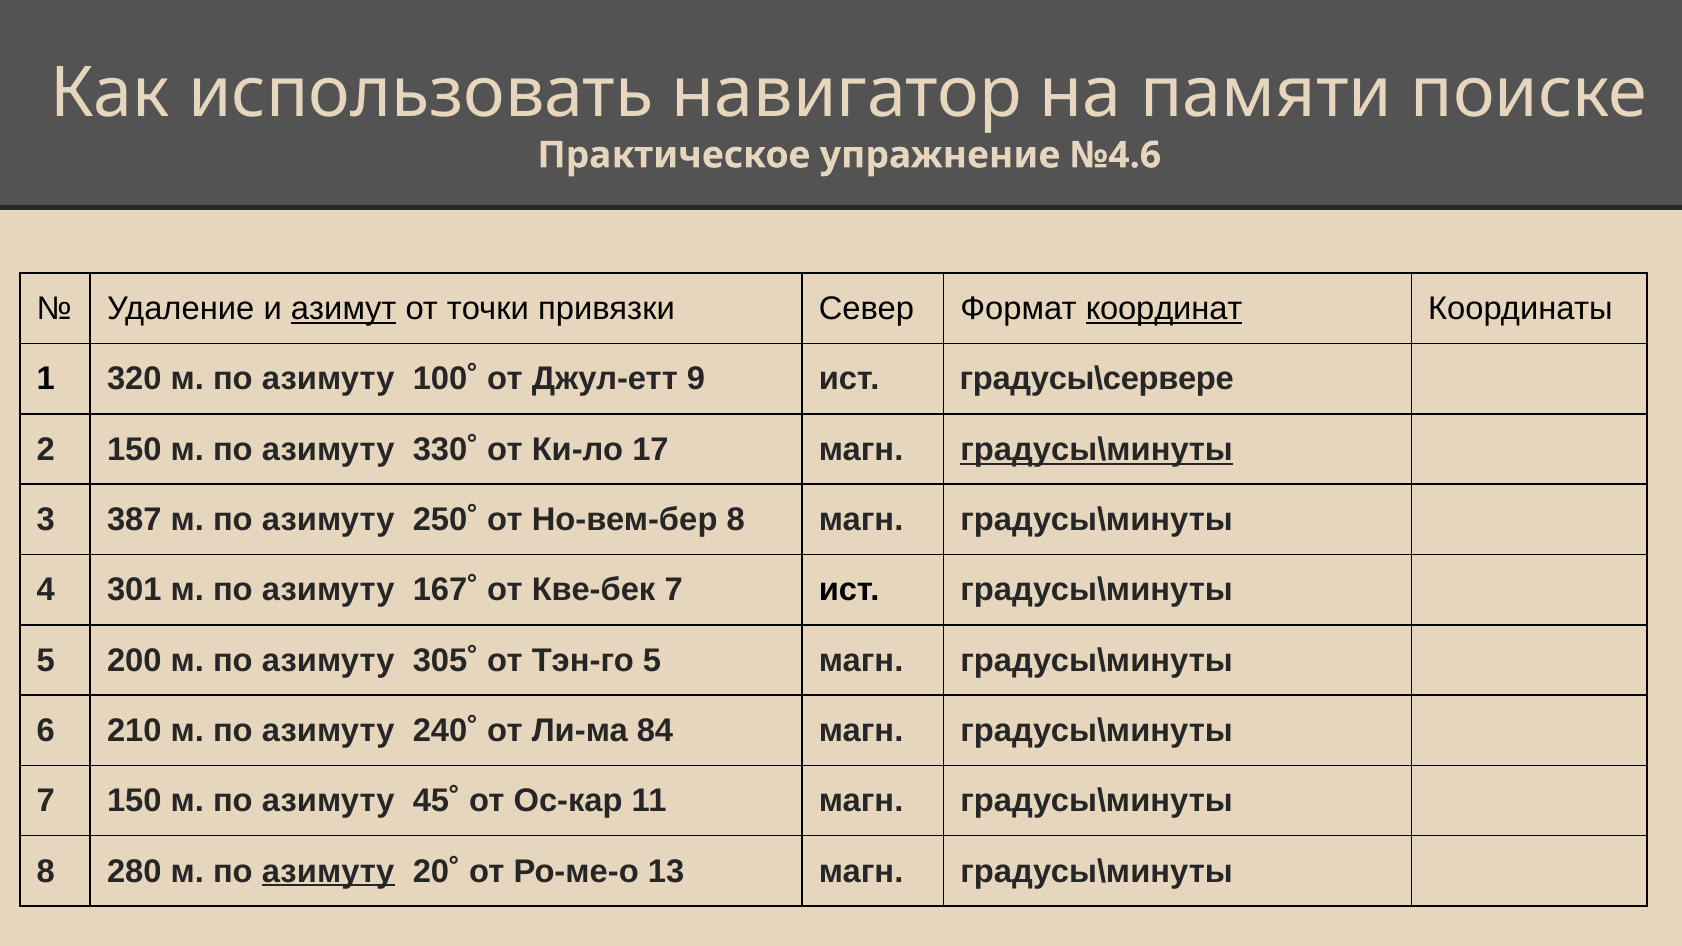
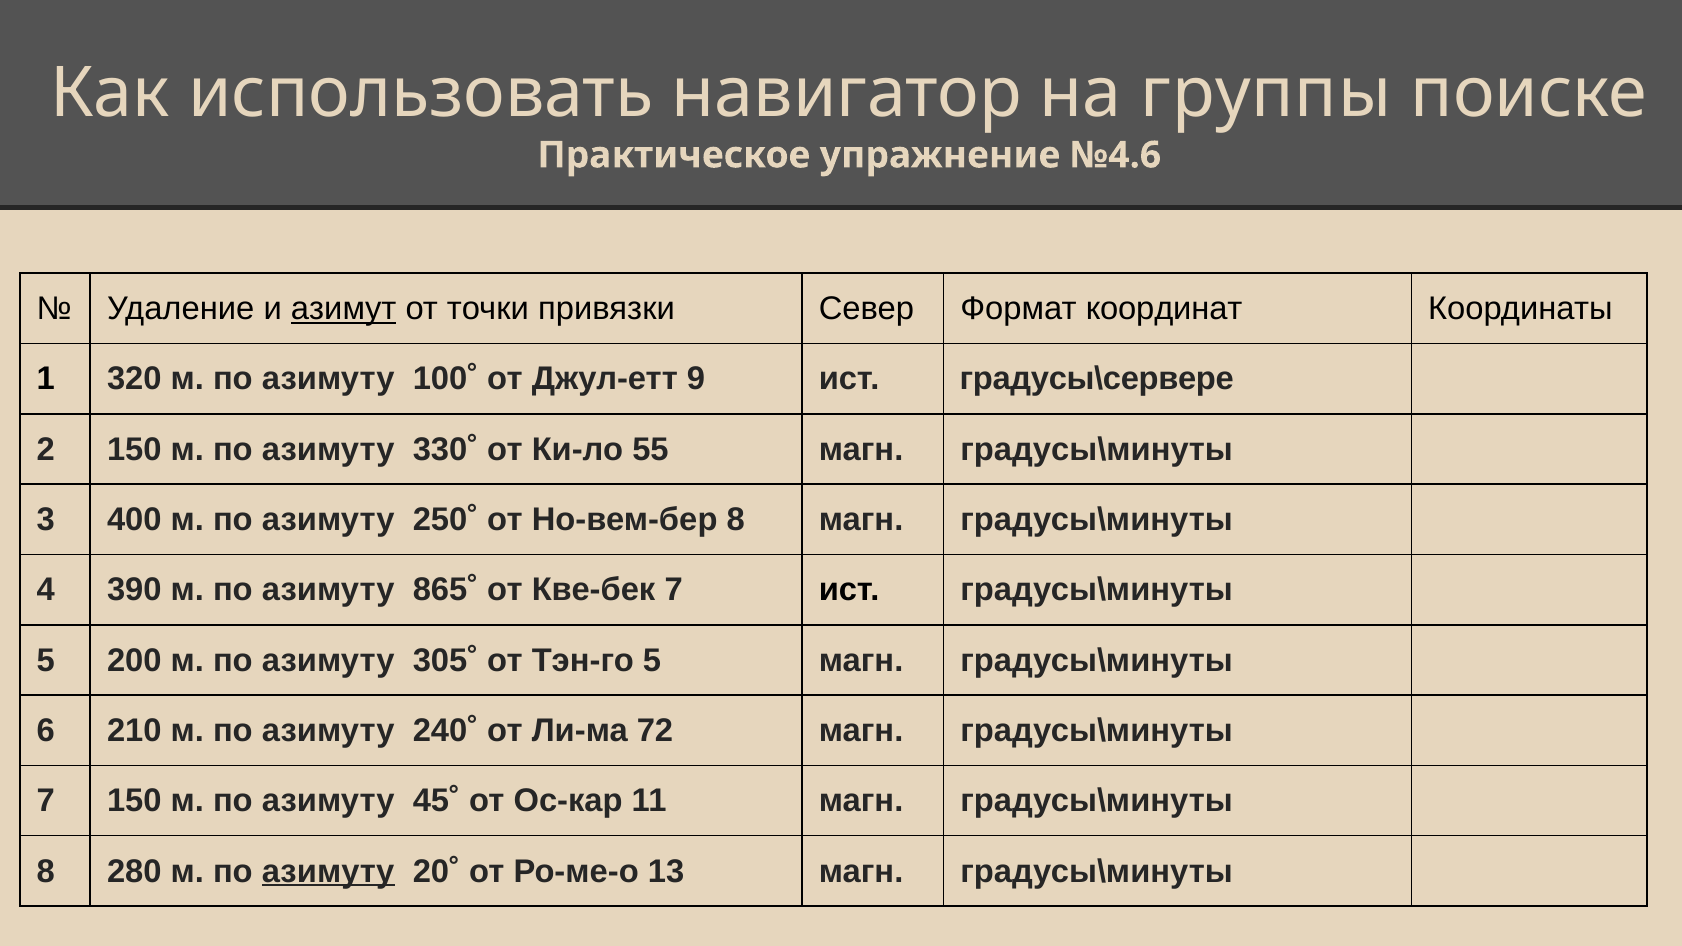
памяти: памяти -> группы
координат underline: present -> none
17: 17 -> 55
градусы\минуты at (1097, 450) underline: present -> none
387: 387 -> 400
301: 301 -> 390
167˚: 167˚ -> 865˚
84: 84 -> 72
